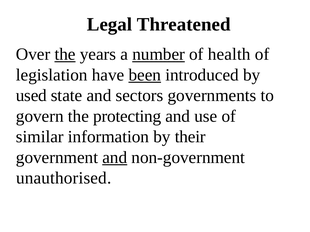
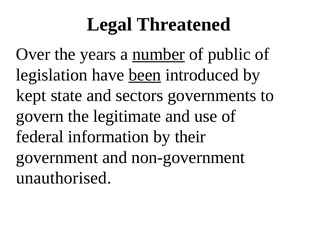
the at (65, 54) underline: present -> none
health: health -> public
used: used -> kept
protecting: protecting -> legitimate
similar: similar -> federal
and at (115, 158) underline: present -> none
